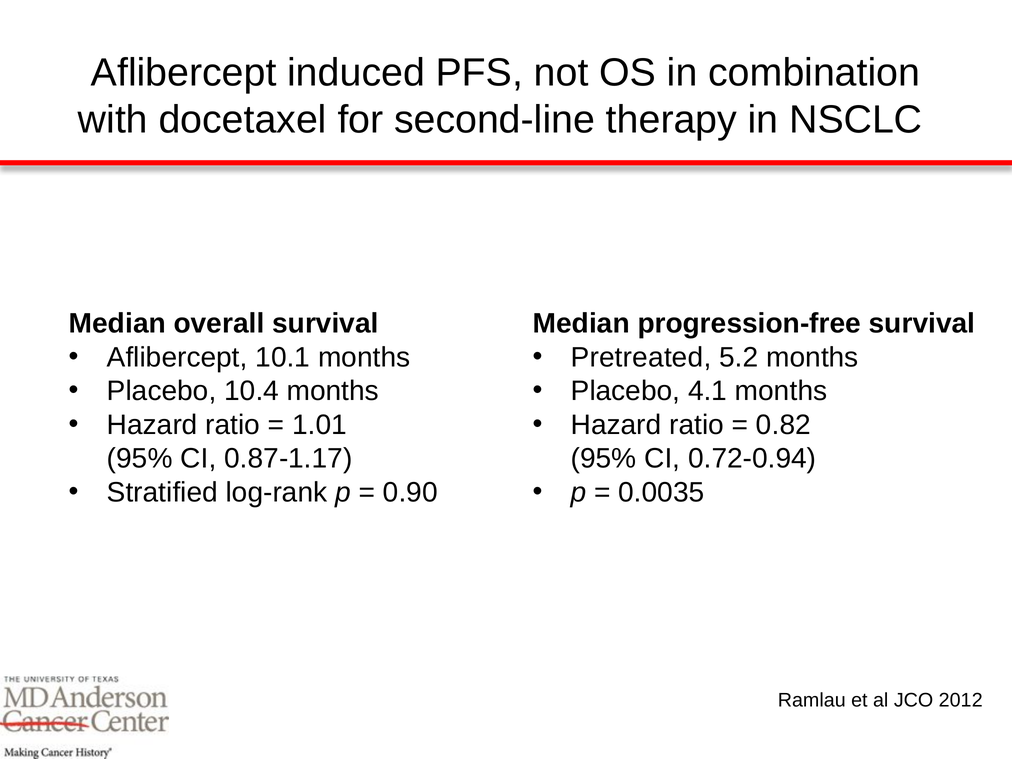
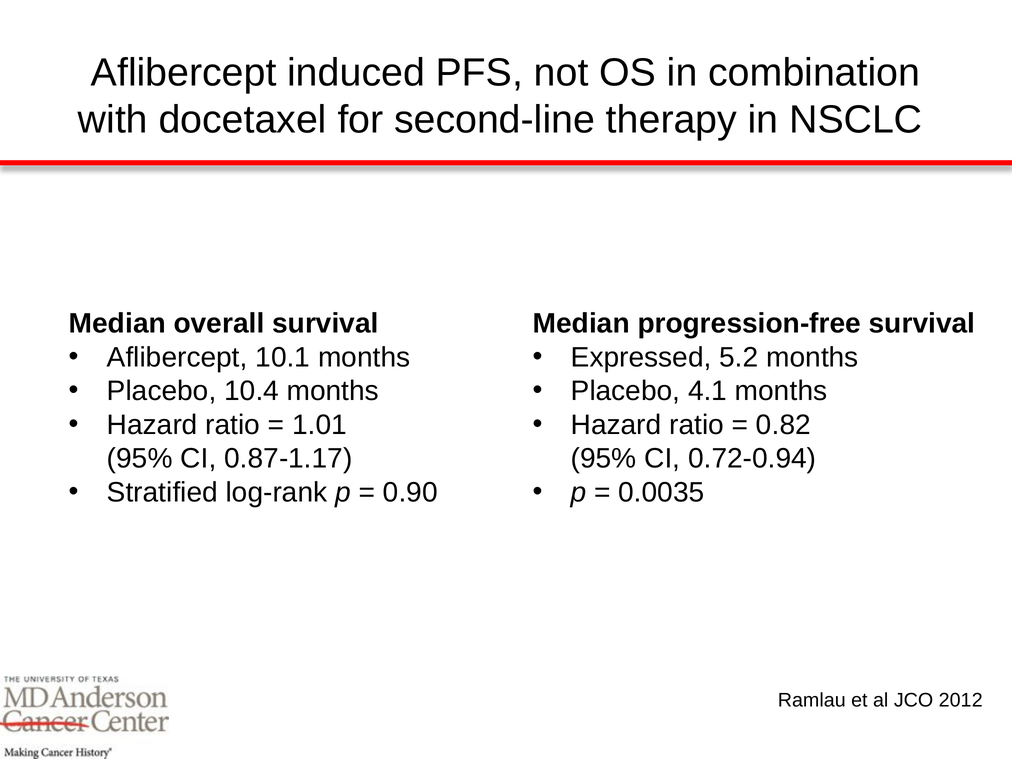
Pretreated: Pretreated -> Expressed
